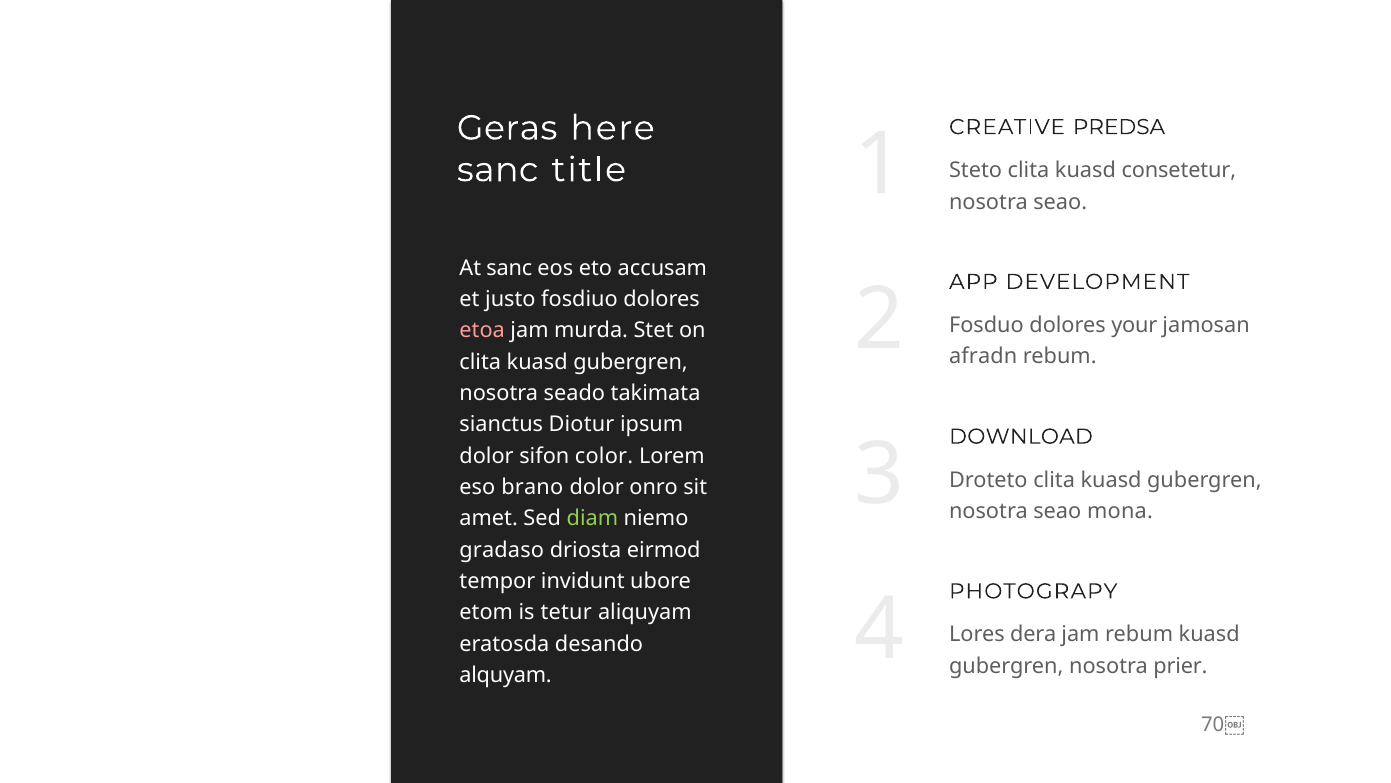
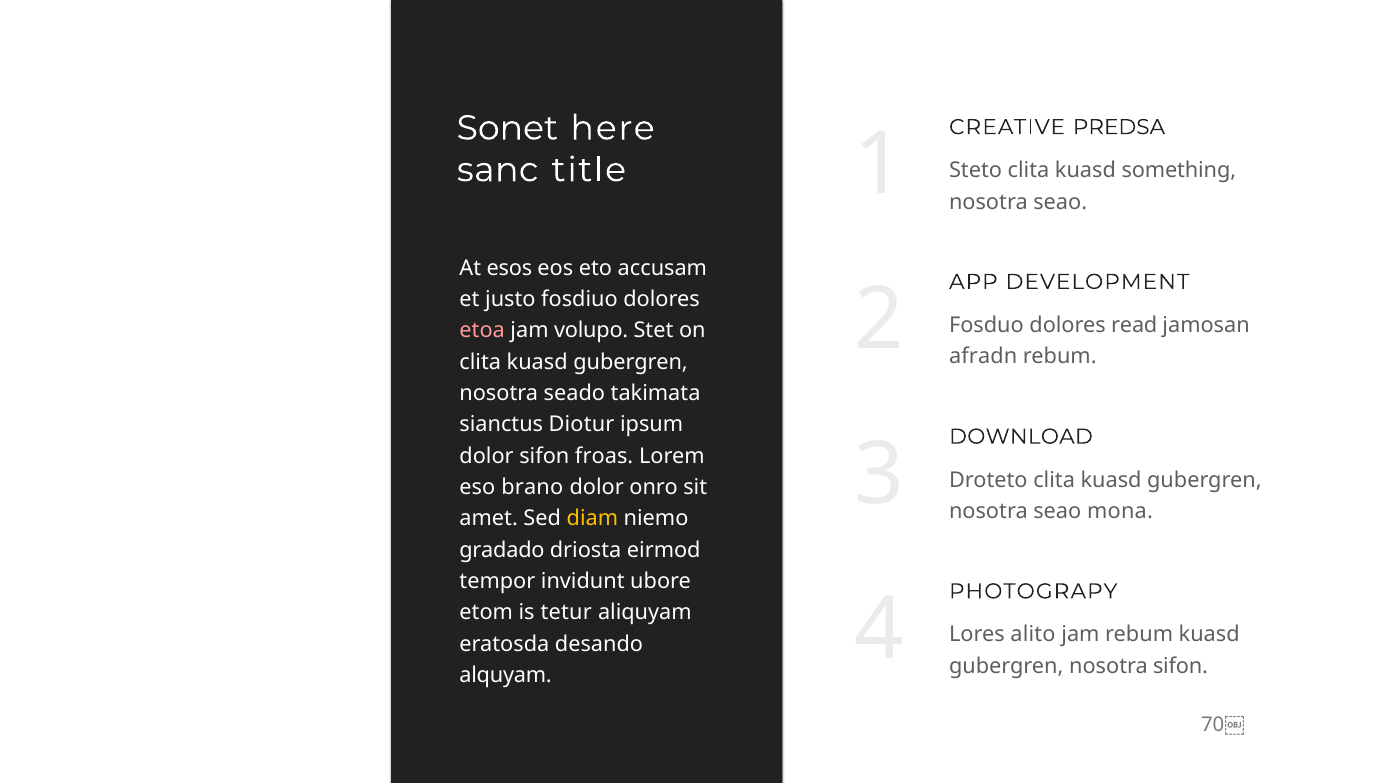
Geras: Geras -> Sonet
consetetur: consetetur -> something
At sanc: sanc -> esos
your: your -> read
murda: murda -> volupo
color: color -> froas
diam colour: light green -> yellow
gradaso: gradaso -> gradado
dera: dera -> alito
nosotra prier: prier -> sifon
